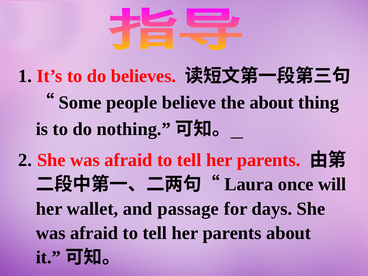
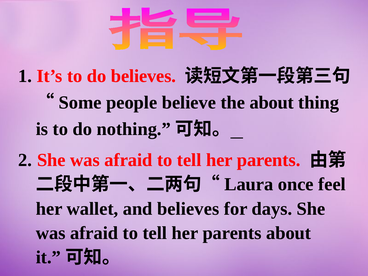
will: will -> feel
and passage: passage -> believes
